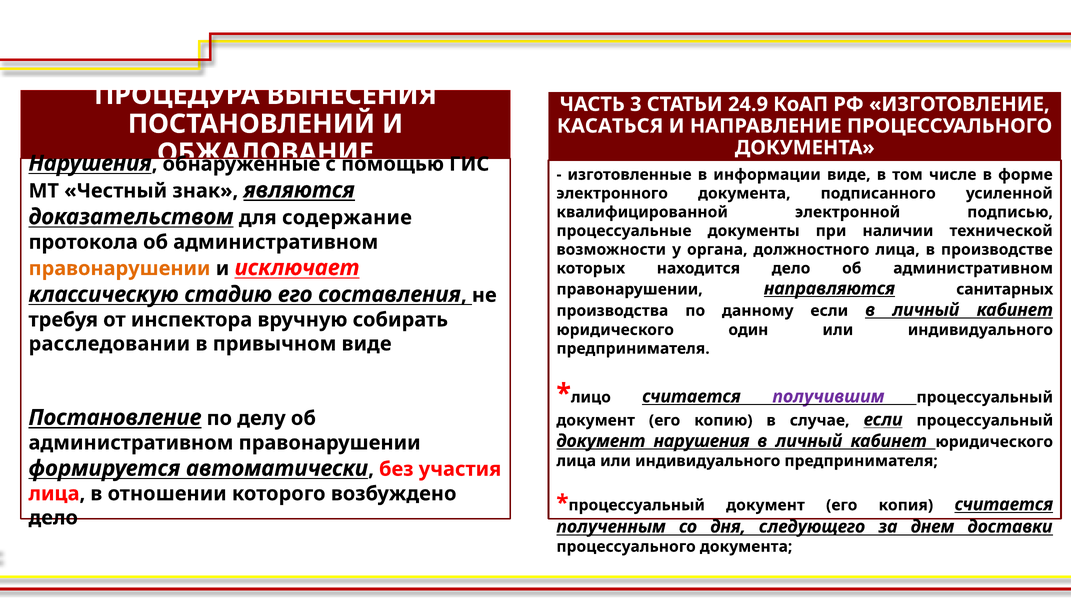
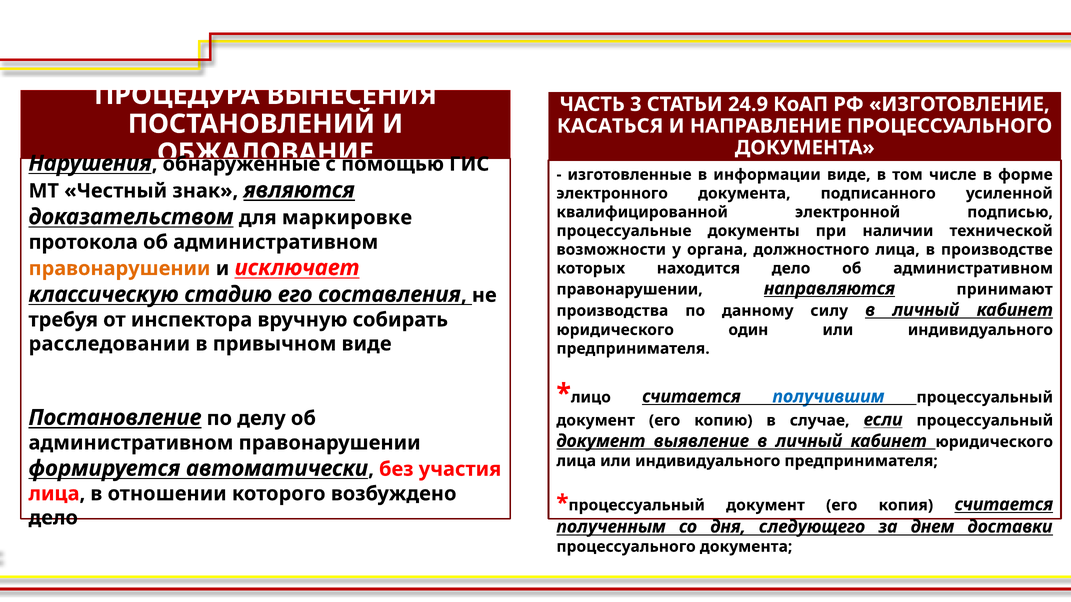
содержание: содержание -> маркировке
санитарных: санитарных -> принимают
данному если: если -> силу
получившим colour: purple -> blue
документ нарушения: нарушения -> выявление
